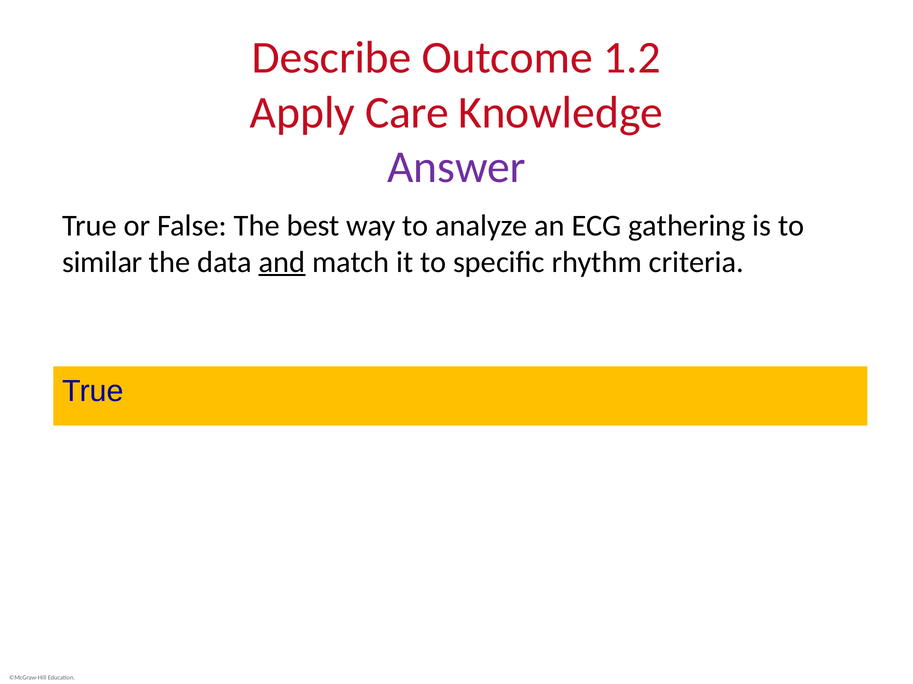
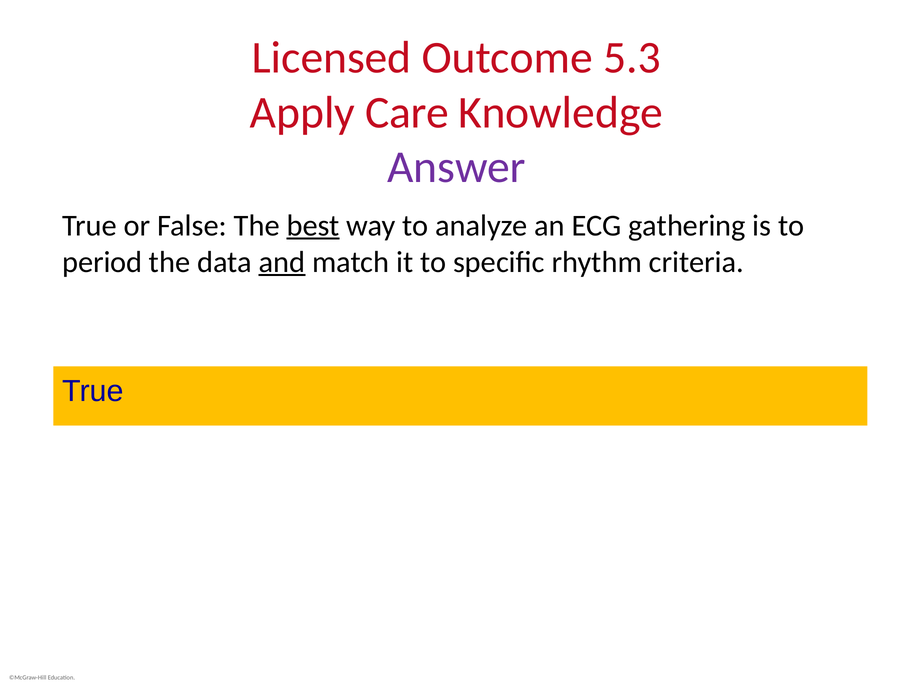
Describe: Describe -> Licensed
1.2: 1.2 -> 5.3
best underline: none -> present
similar: similar -> period
